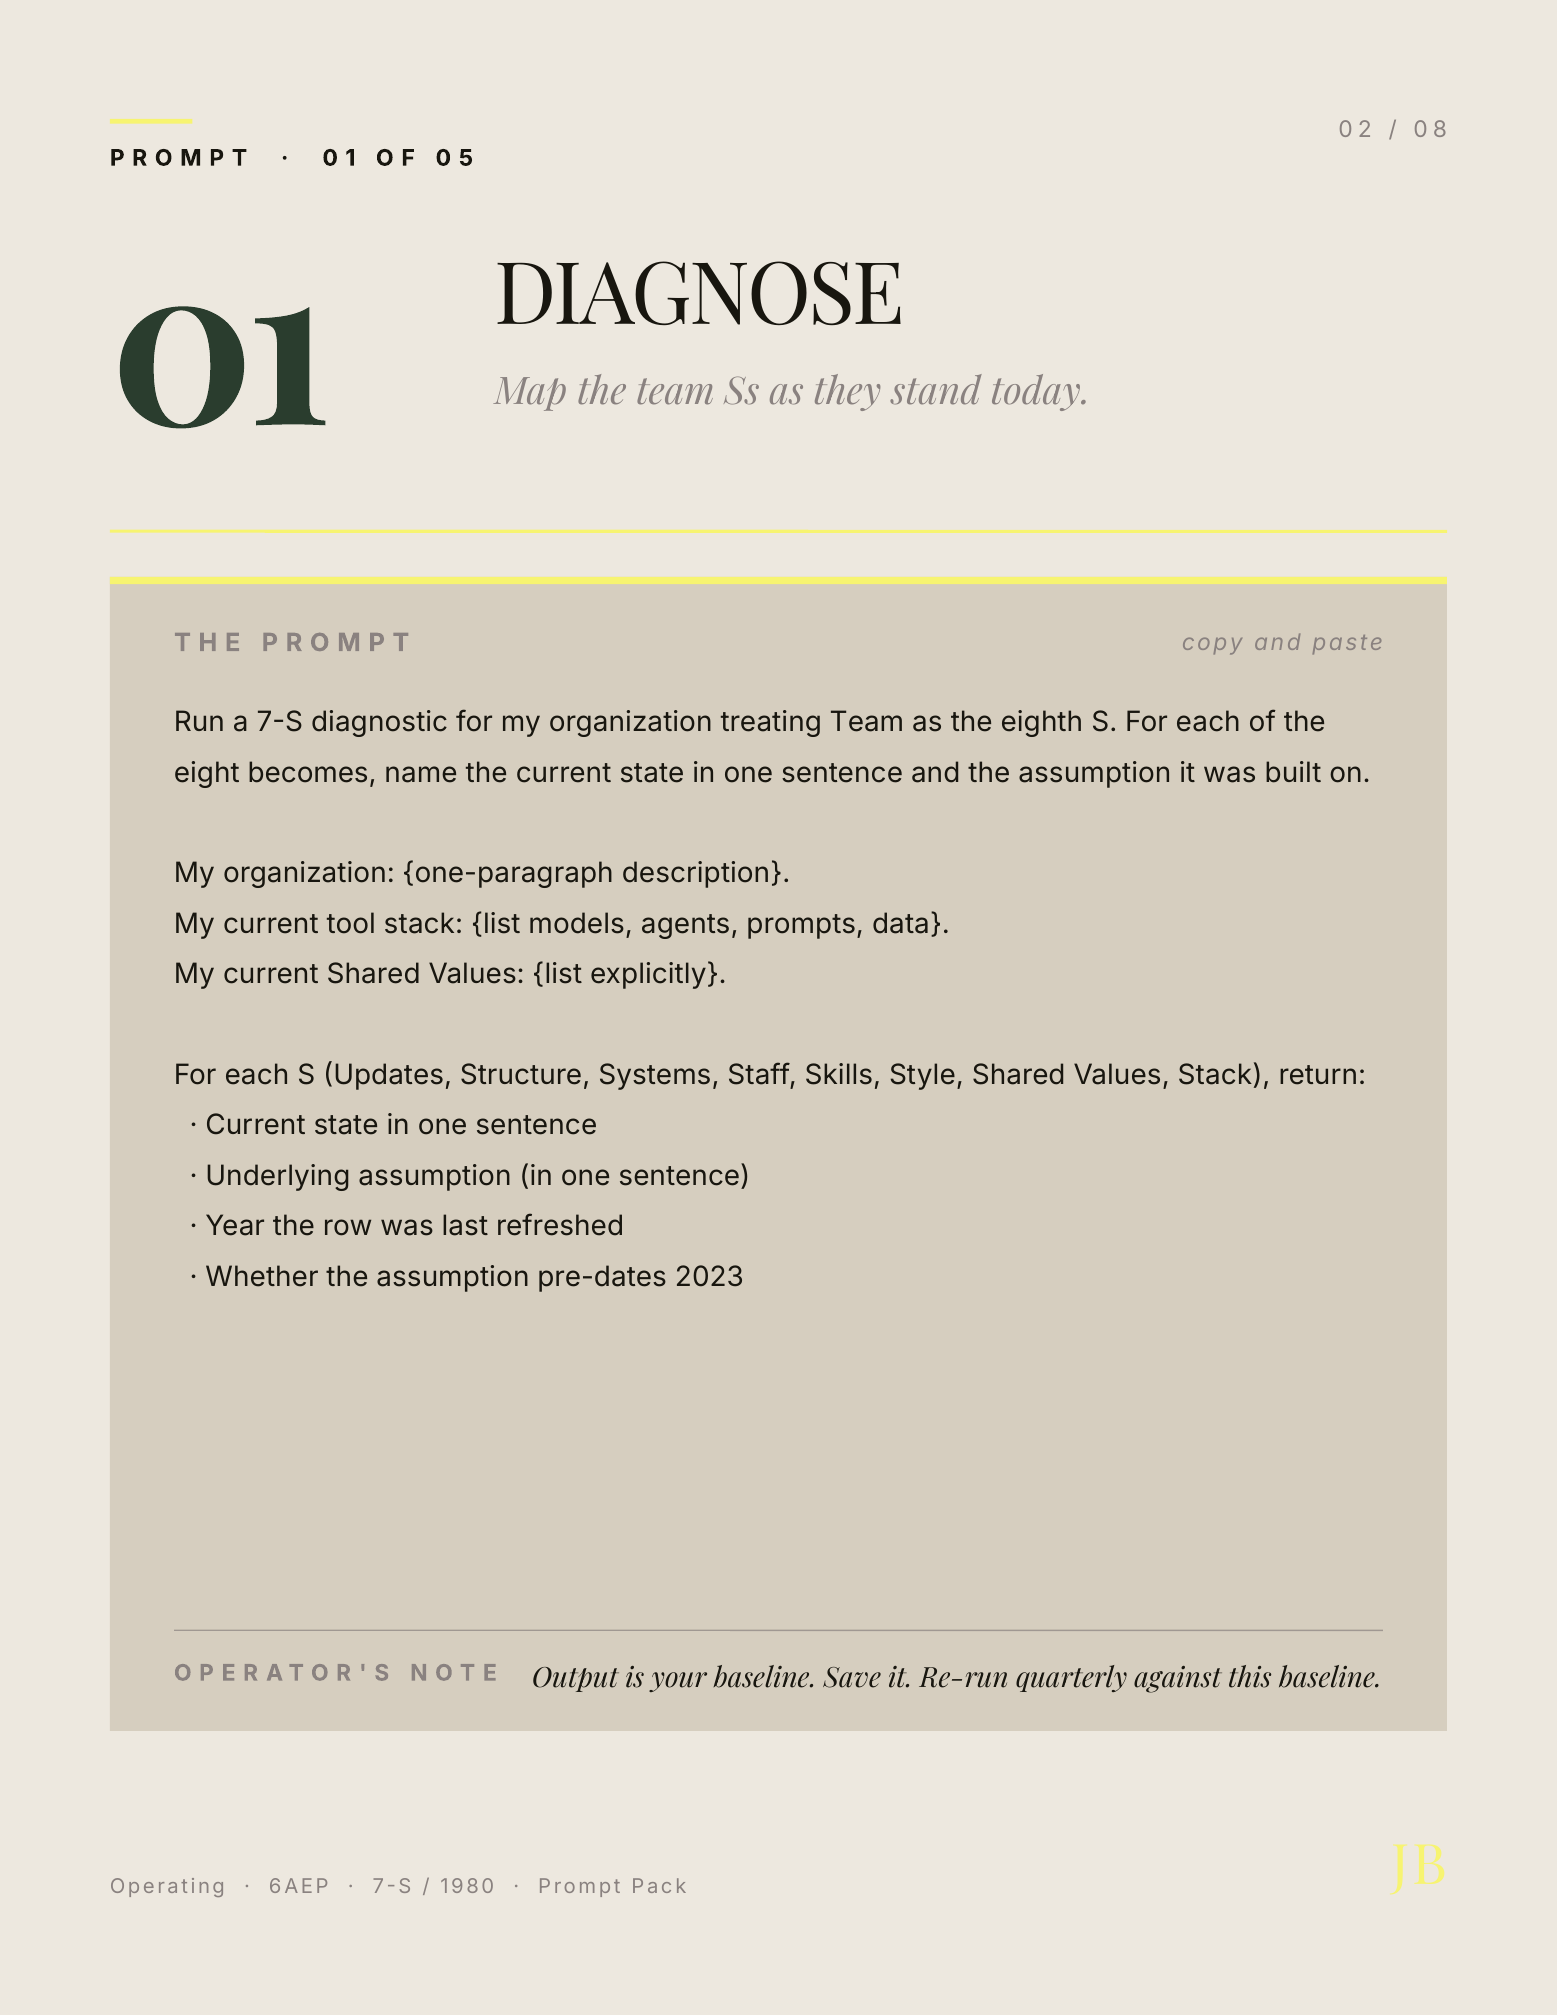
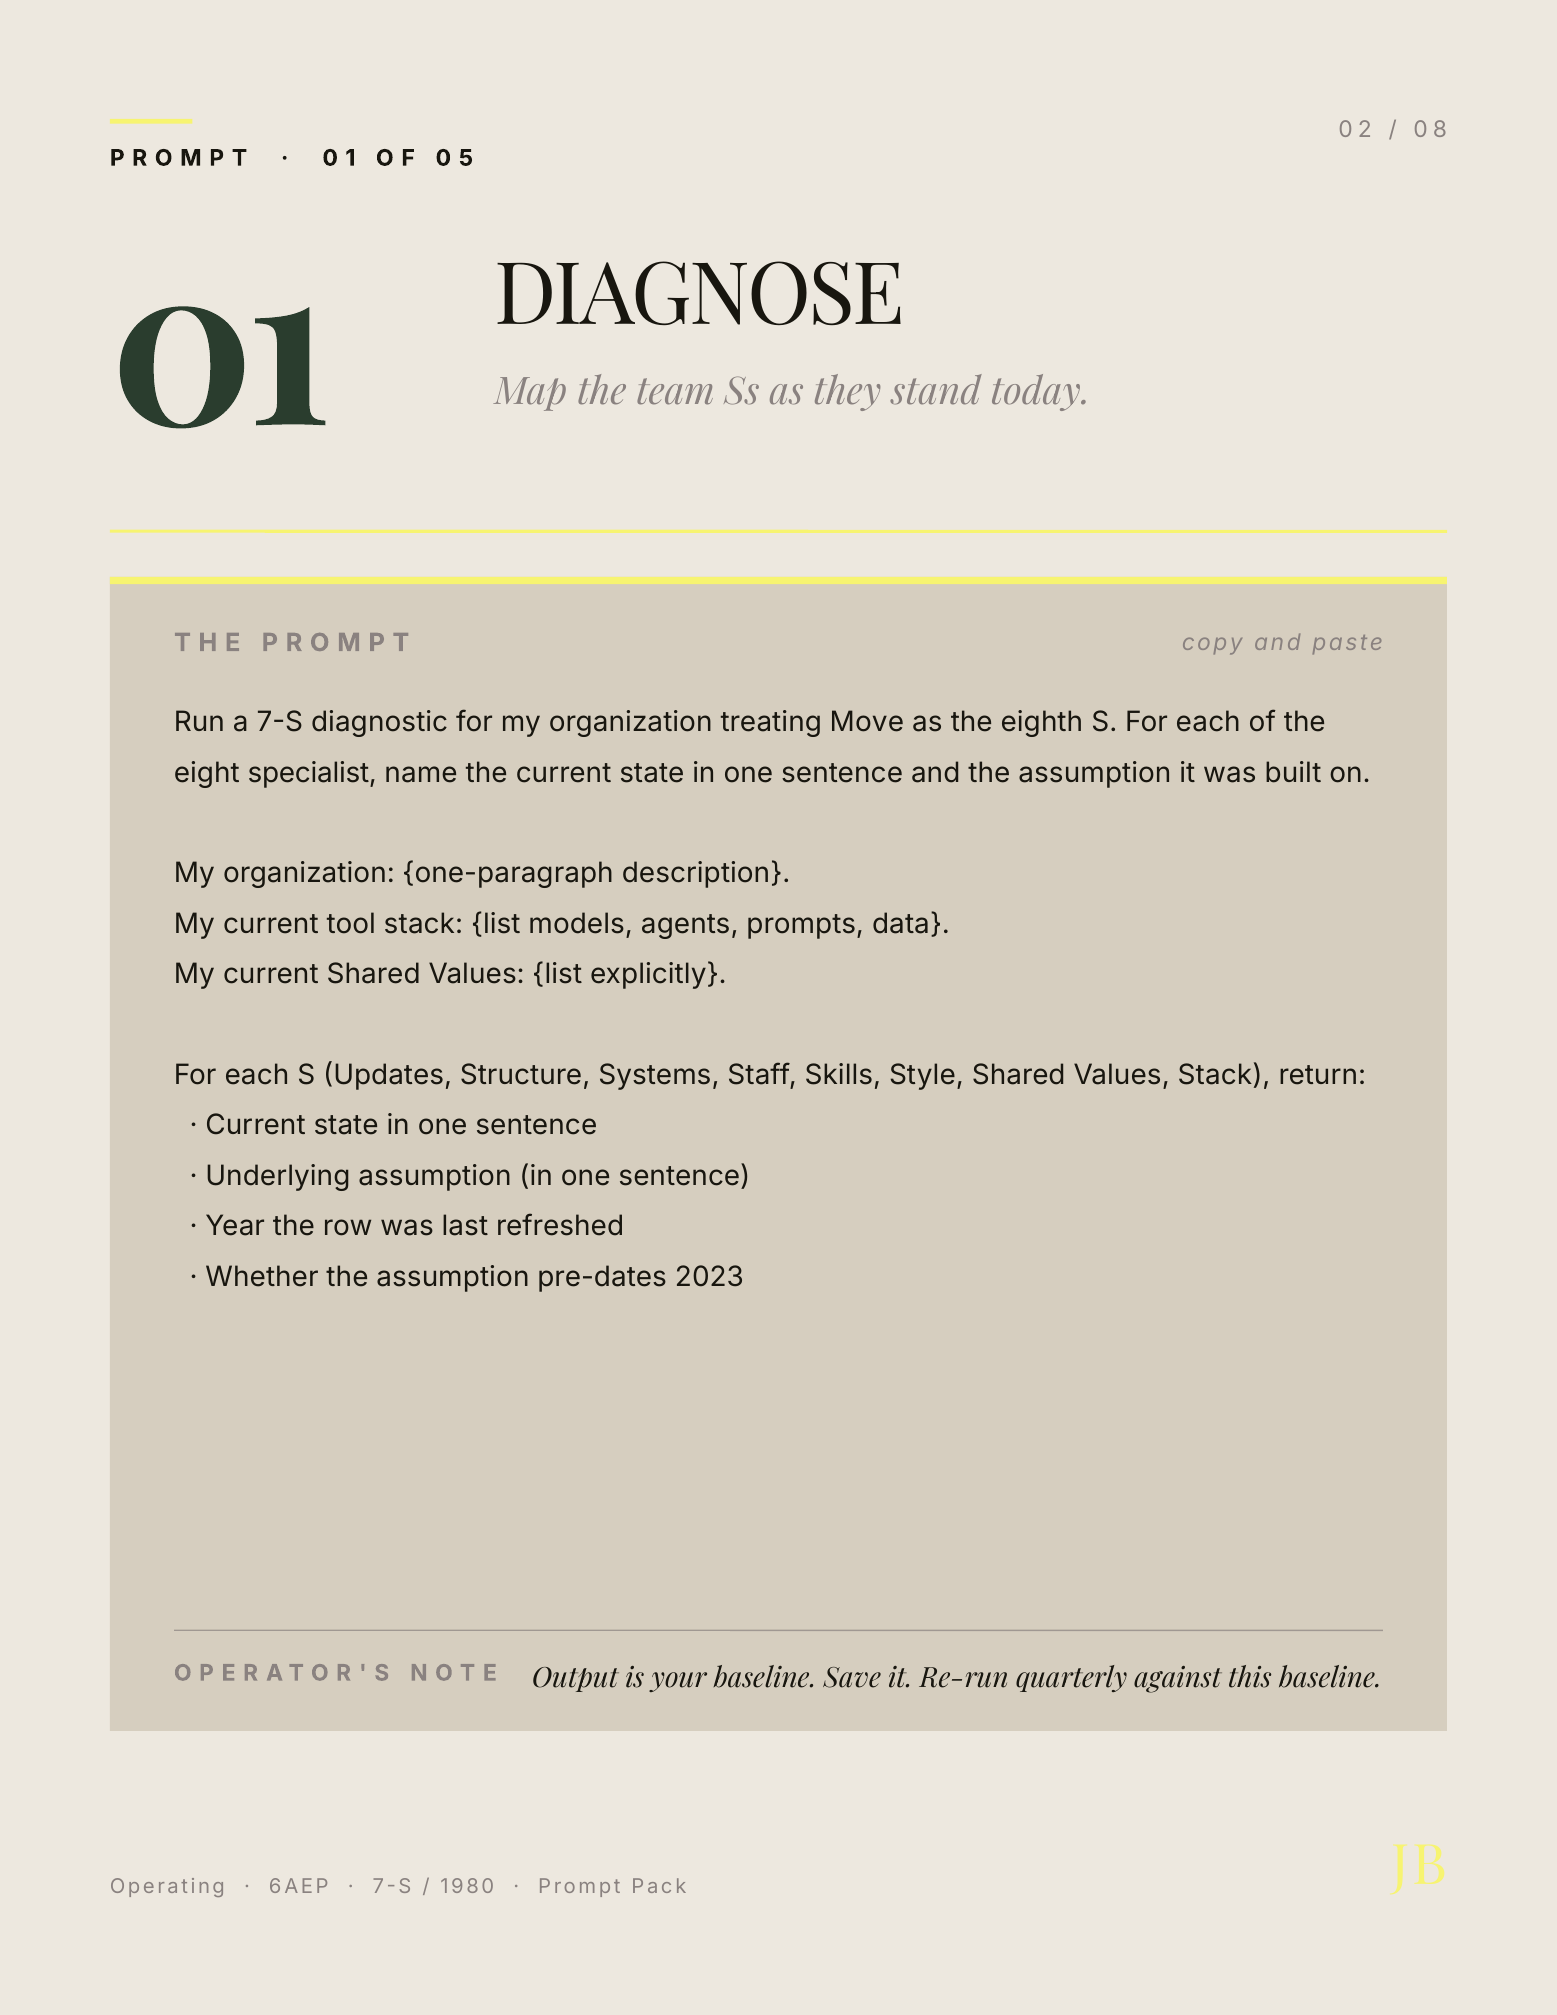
treating Team: Team -> Move
becomes: becomes -> specialist
